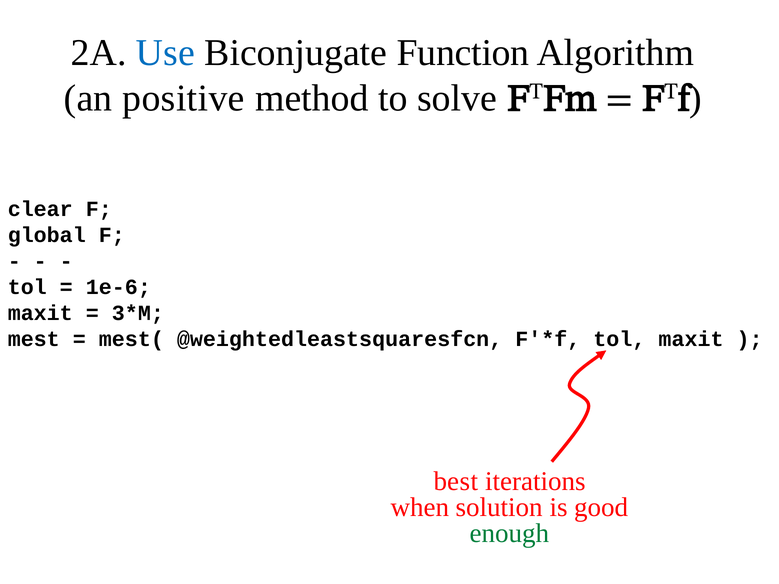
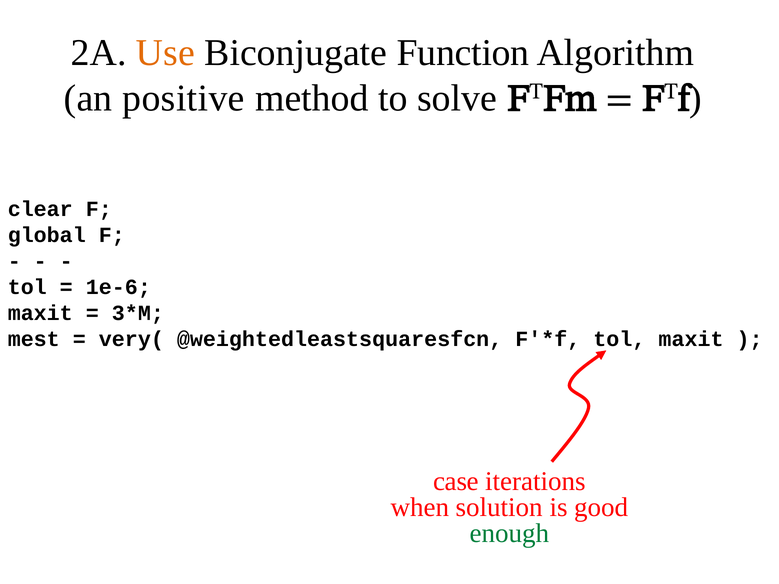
Use colour: blue -> orange
mest(: mest( -> very(
best: best -> case
